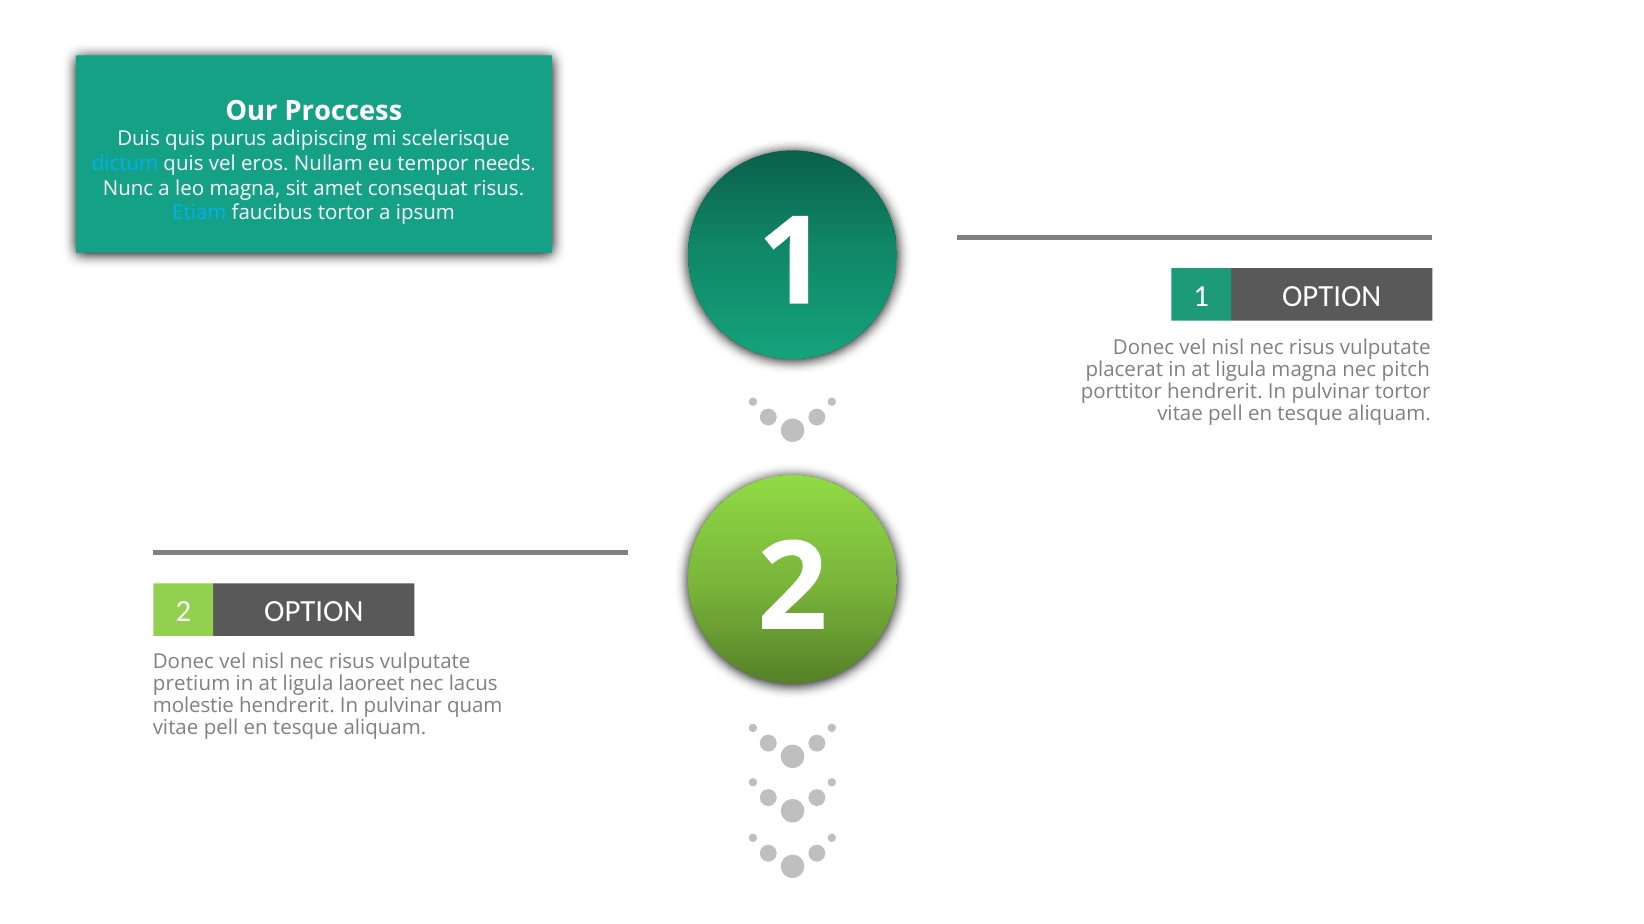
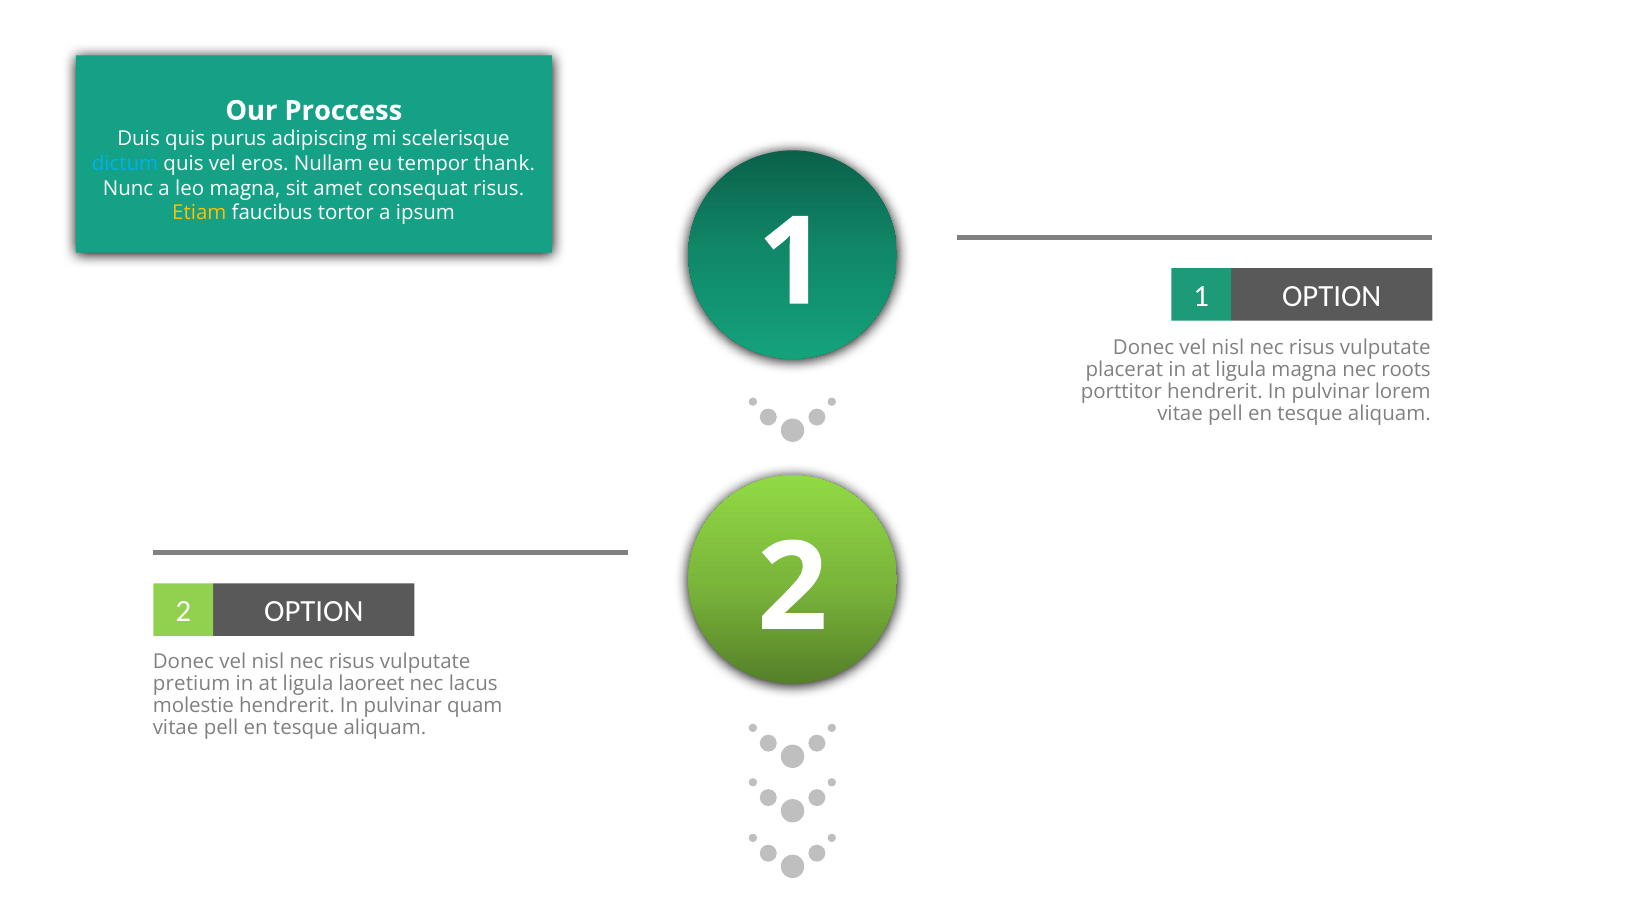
needs: needs -> thank
Etiam colour: light blue -> yellow
pitch: pitch -> roots
pulvinar tortor: tortor -> lorem
